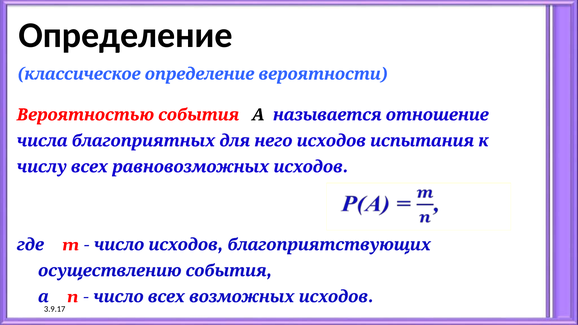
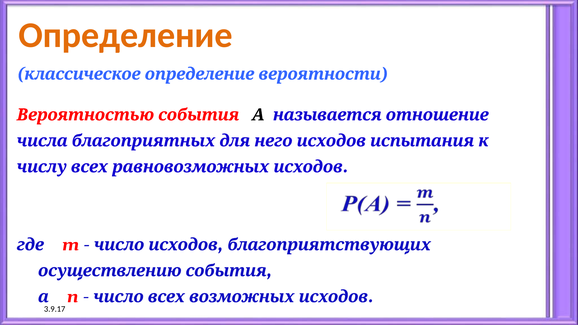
Определение at (126, 35) colour: black -> orange
